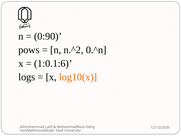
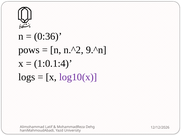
0:90: 0:90 -> 0:36
0.^n: 0.^n -> 9.^n
1:0.1:6: 1:0.1:6 -> 1:0.1:4
log10(x colour: orange -> purple
